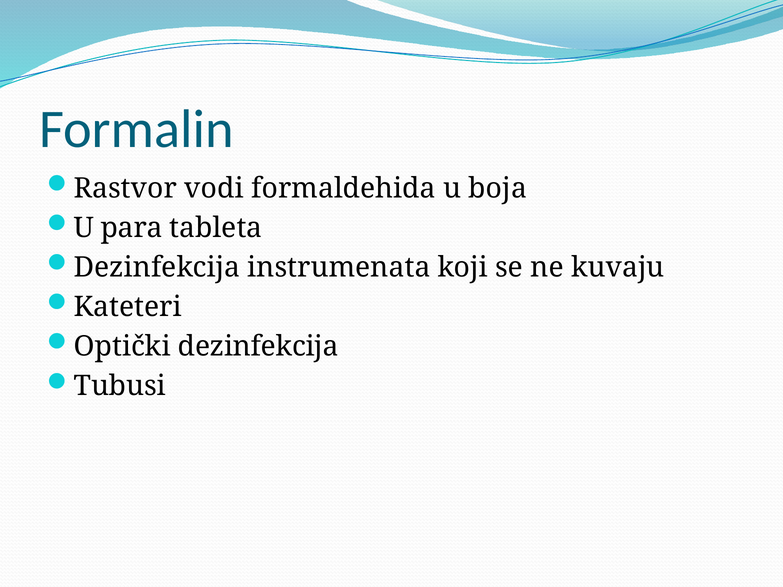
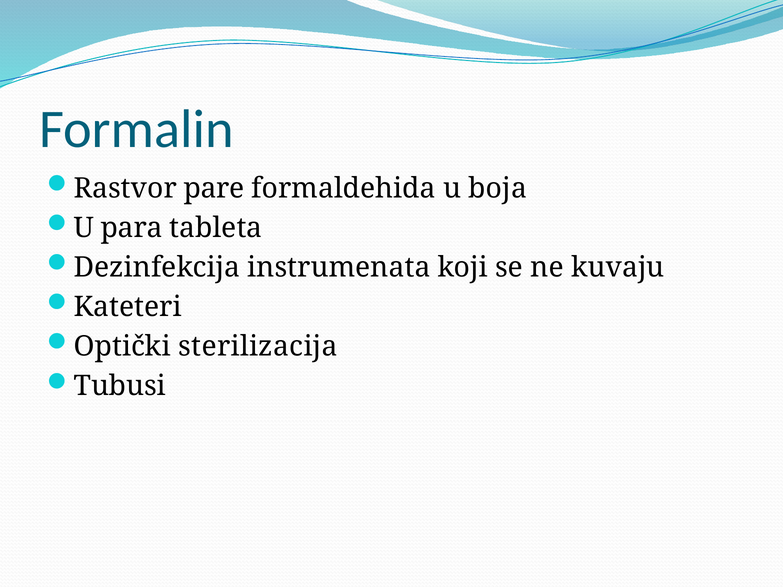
vodi: vodi -> pare
Optički dezinfekcija: dezinfekcija -> sterilizacija
